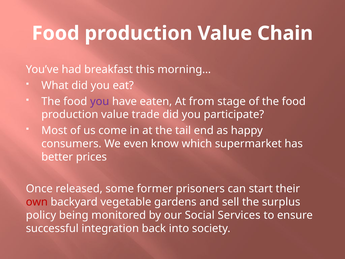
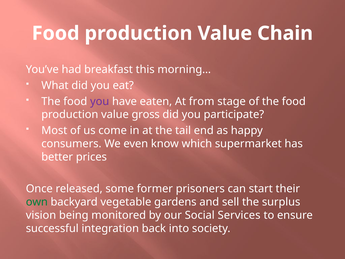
trade: trade -> gross
own colour: red -> green
policy: policy -> vision
